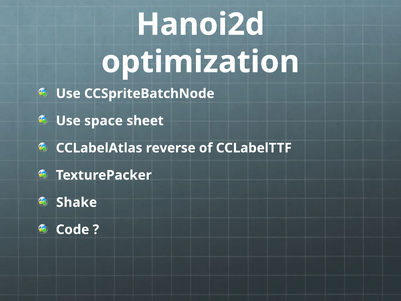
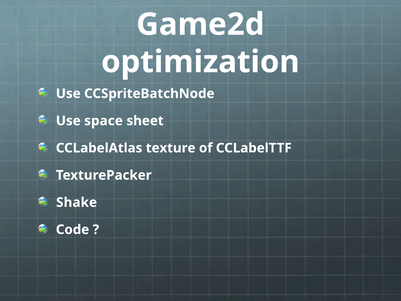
Hanoi2d: Hanoi2d -> Game2d
reverse: reverse -> texture
